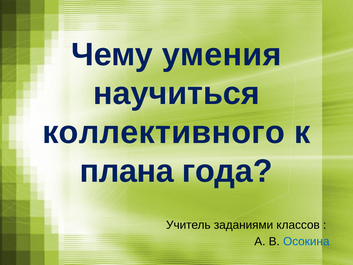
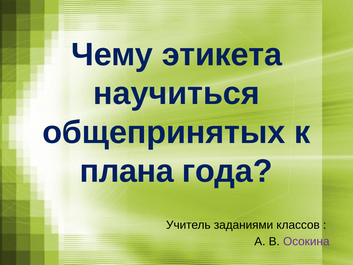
умения: умения -> этикета
коллективного: коллективного -> общепринятых
Осокина colour: blue -> purple
